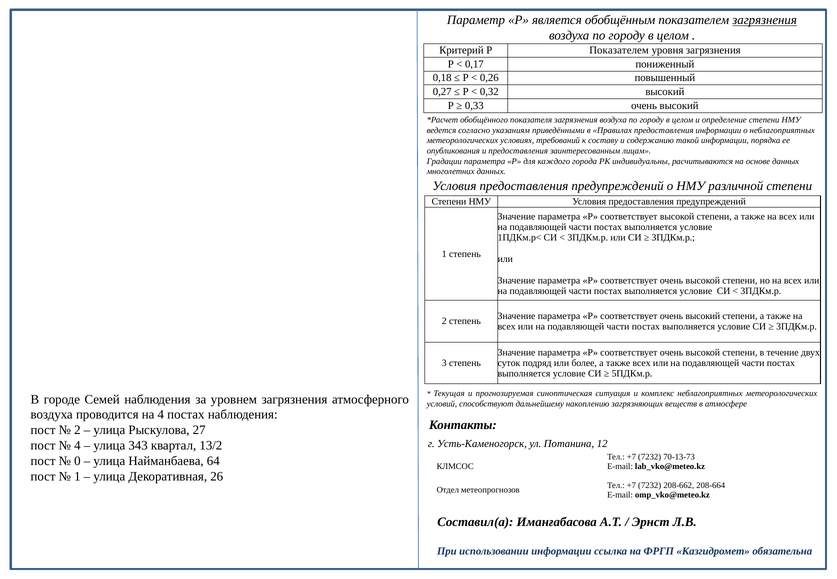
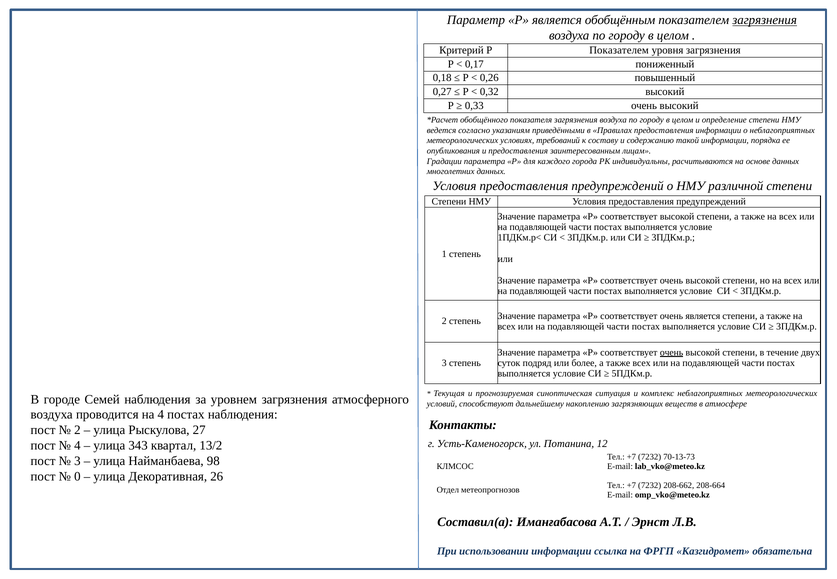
соответствует очень высокий: высокий -> является
очень at (672, 353) underline: none -> present
0 at (77, 461): 0 -> 3
64: 64 -> 98
1 at (77, 477): 1 -> 0
